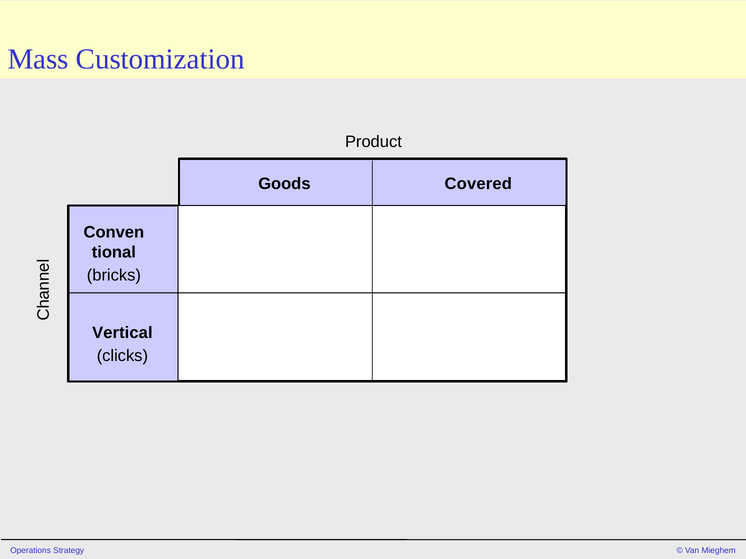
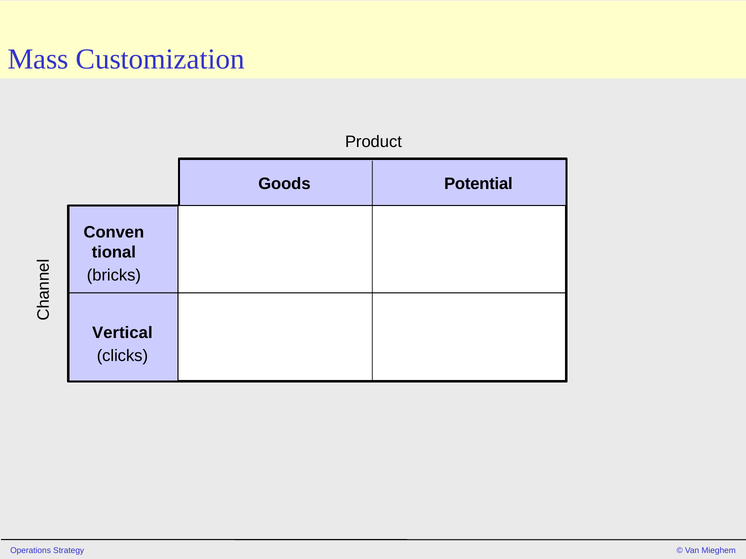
Covered: Covered -> Potential
